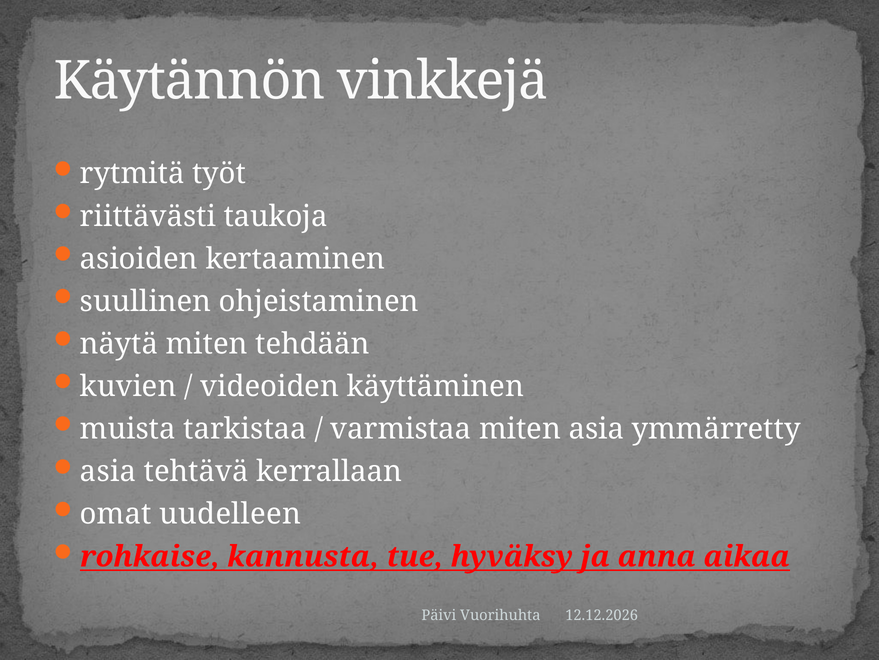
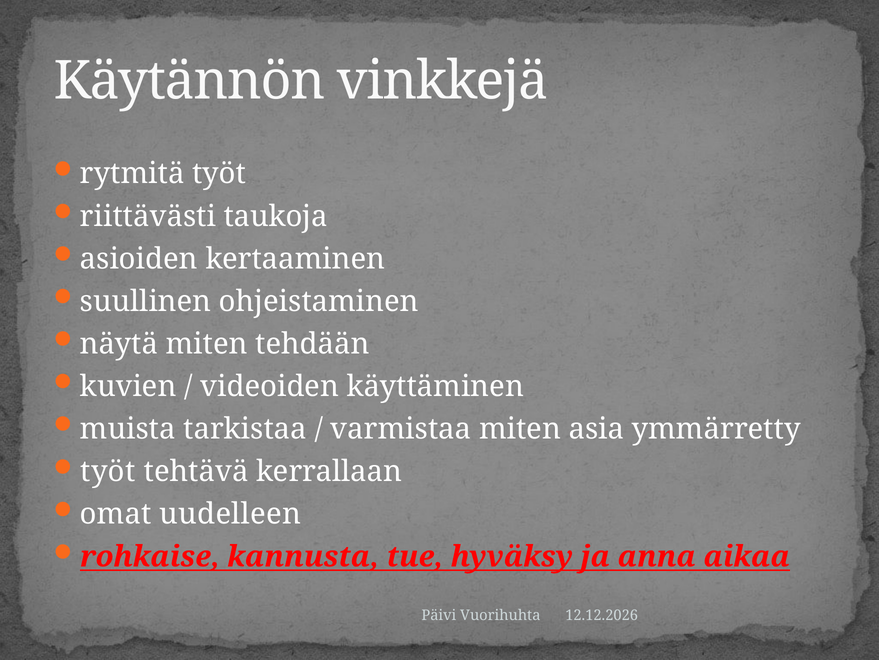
asia at (108, 471): asia -> työt
